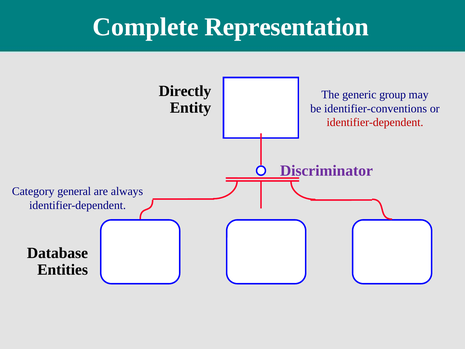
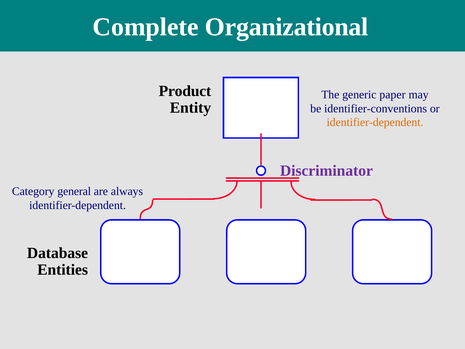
Representation: Representation -> Organizational
Directly: Directly -> Product
group: group -> paper
identifier-dependent at (375, 122) colour: red -> orange
